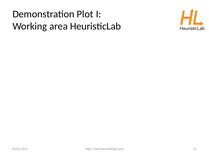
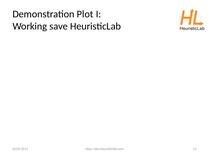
area: area -> save
